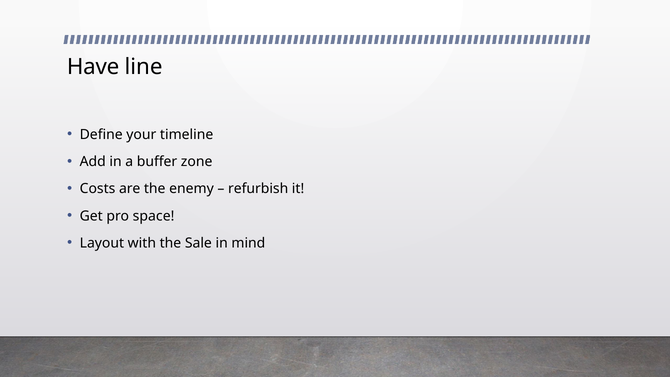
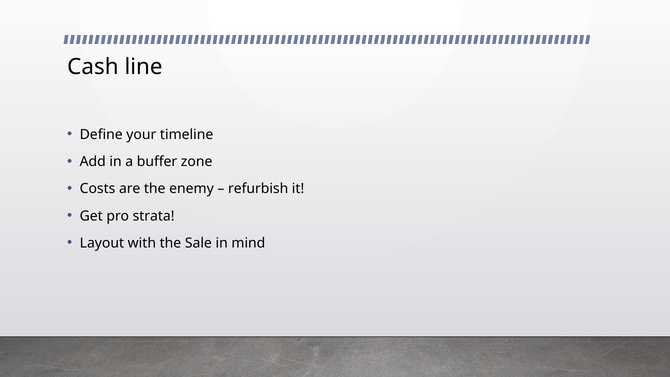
Have: Have -> Cash
space: space -> strata
